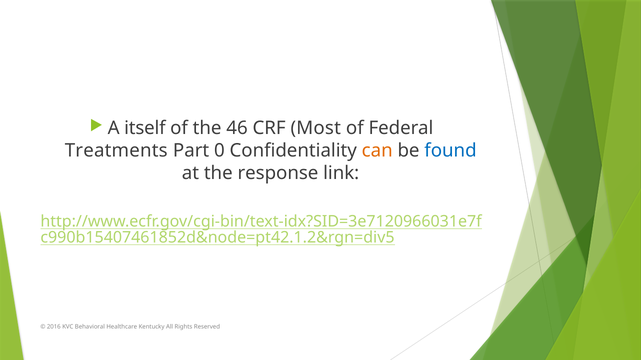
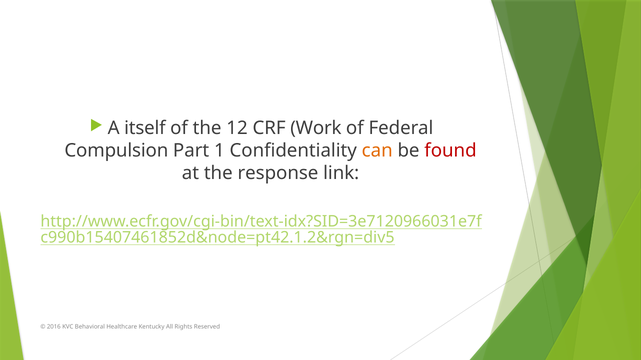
46: 46 -> 12
Most: Most -> Work
Treatments: Treatments -> Compulsion
0: 0 -> 1
found colour: blue -> red
